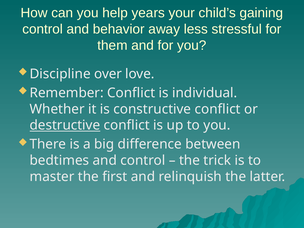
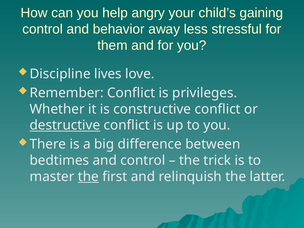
years: years -> angry
over: over -> lives
individual: individual -> privileges
the at (88, 177) underline: none -> present
